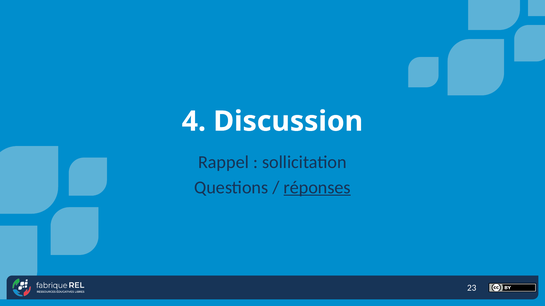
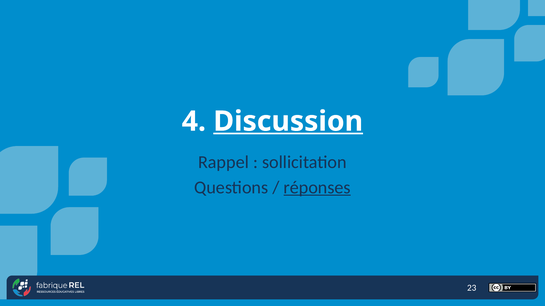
Discussion underline: none -> present
